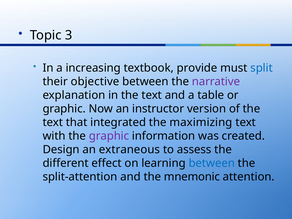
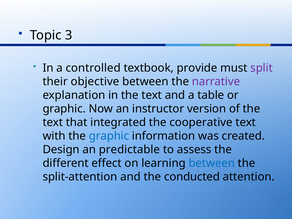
increasing: increasing -> controlled
split colour: blue -> purple
maximizing: maximizing -> cooperative
graphic at (109, 136) colour: purple -> blue
extraneous: extraneous -> predictable
mnemonic: mnemonic -> conducted
